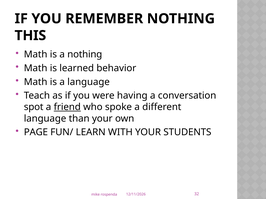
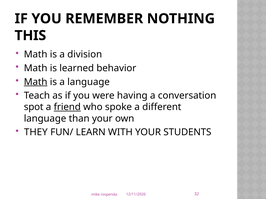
a nothing: nothing -> division
Math at (36, 82) underline: none -> present
PAGE: PAGE -> THEY
